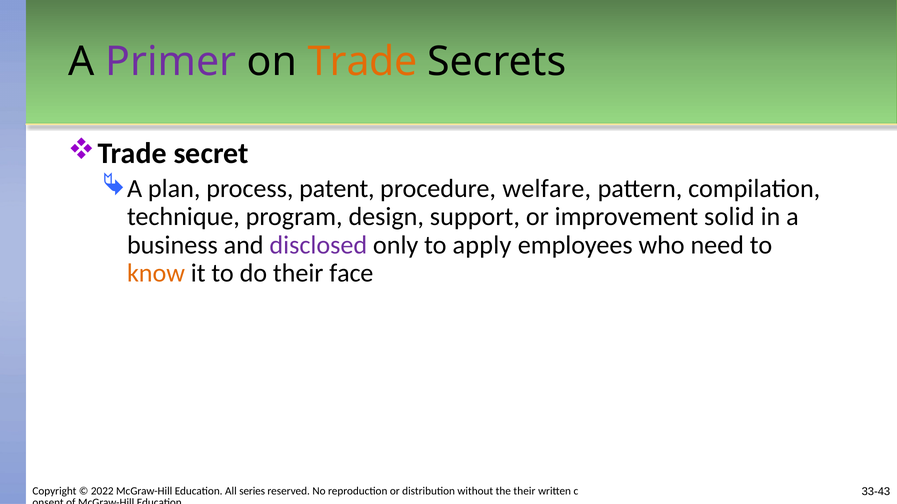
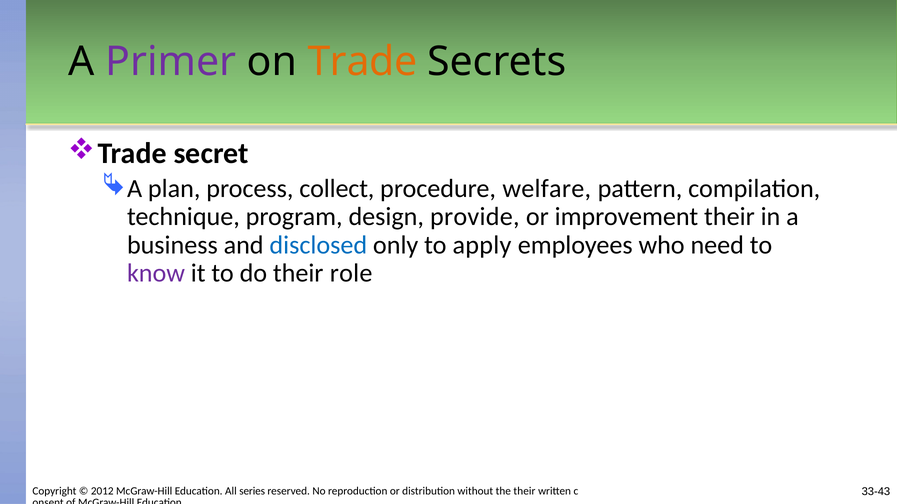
patent: patent -> collect
support: support -> provide
improvement solid: solid -> their
disclosed colour: purple -> blue
know colour: orange -> purple
face: face -> role
2022: 2022 -> 2012
